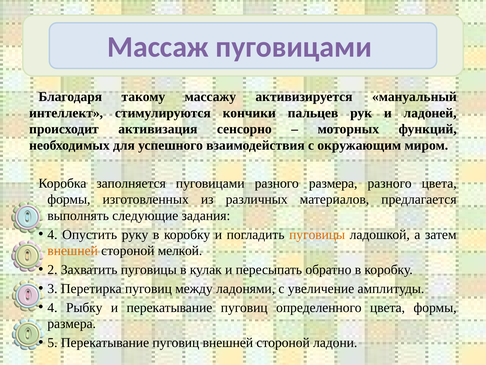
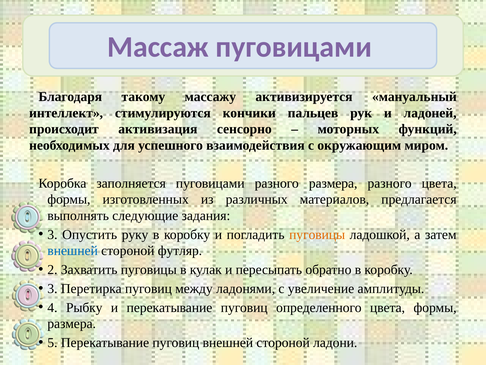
4 at (52, 234): 4 -> 3
внешней at (73, 250) colour: orange -> blue
мелкой: мелкой -> футляр
